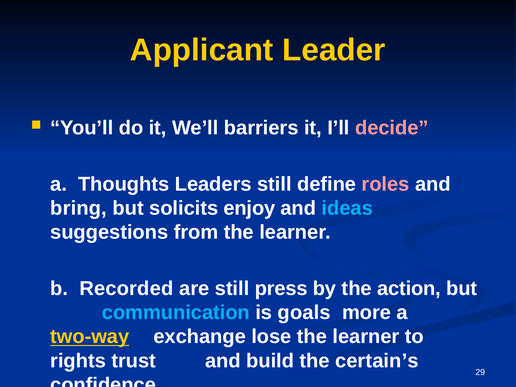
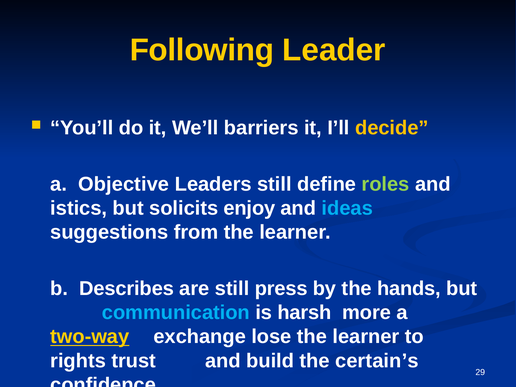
Applicant: Applicant -> Following
decide colour: pink -> yellow
Thoughts: Thoughts -> Objective
roles colour: pink -> light green
bring: bring -> istics
Recorded: Recorded -> Describes
action: action -> hands
goals: goals -> harsh
